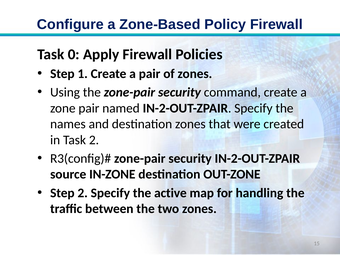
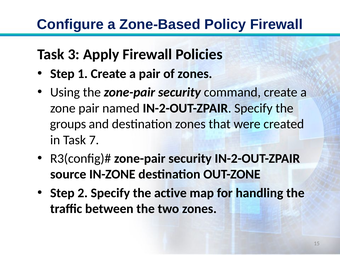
0: 0 -> 3
names: names -> groups
Task 2: 2 -> 7
